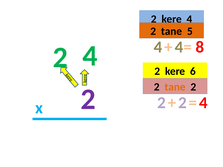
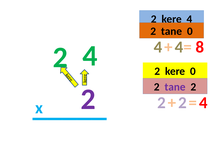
tane 5: 5 -> 0
kere 6: 6 -> 0
tane at (175, 87) colour: orange -> purple
